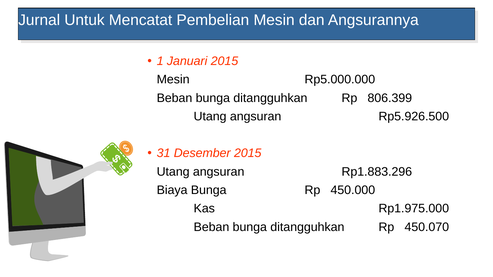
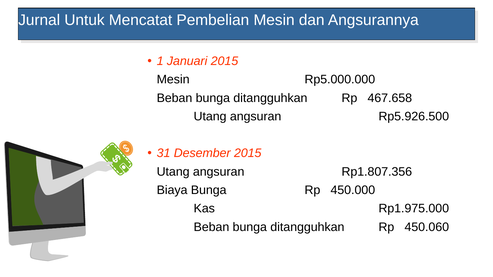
806.399: 806.399 -> 467.658
Rp1.883.296: Rp1.883.296 -> Rp1.807.356
450.070: 450.070 -> 450.060
